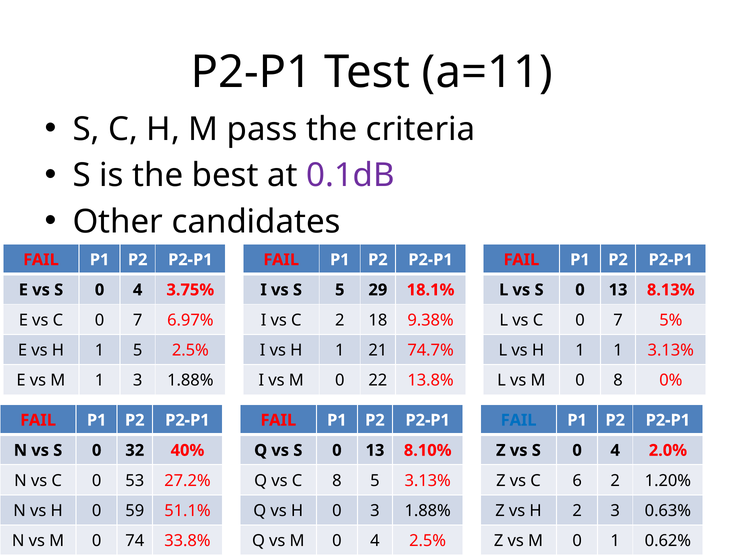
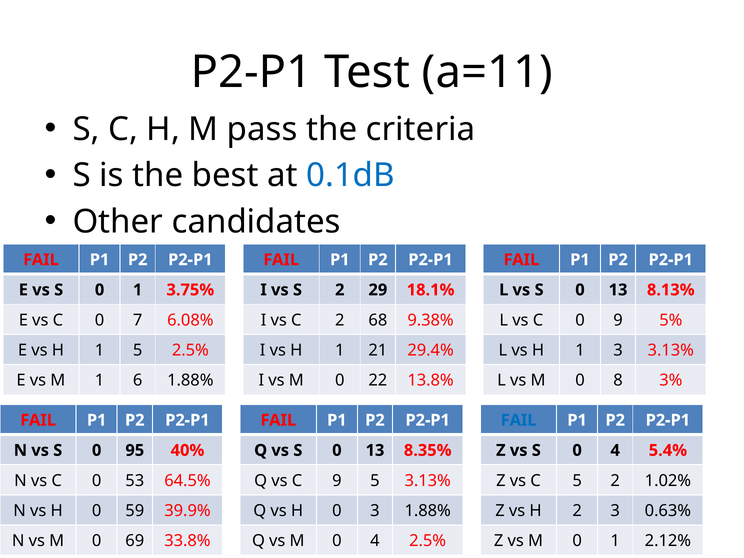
0.1dB colour: purple -> blue
4 at (138, 290): 4 -> 1
S 5: 5 -> 2
6.97%: 6.97% -> 6.08%
18: 18 -> 68
7 at (618, 320): 7 -> 9
74.7%: 74.7% -> 29.4%
1 1: 1 -> 3
1 3: 3 -> 6
0%: 0% -> 3%
32: 32 -> 95
8.10%: 8.10% -> 8.35%
2.0%: 2.0% -> 5.4%
27.2%: 27.2% -> 64.5%
C 8: 8 -> 9
C 6: 6 -> 5
1.20%: 1.20% -> 1.02%
51.1%: 51.1% -> 39.9%
74: 74 -> 69
0.62%: 0.62% -> 2.12%
